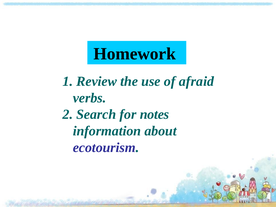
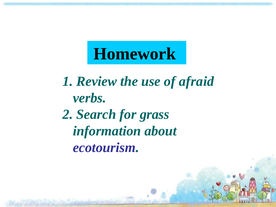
notes: notes -> grass
